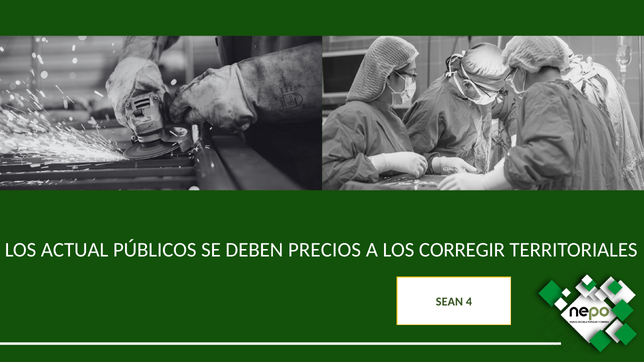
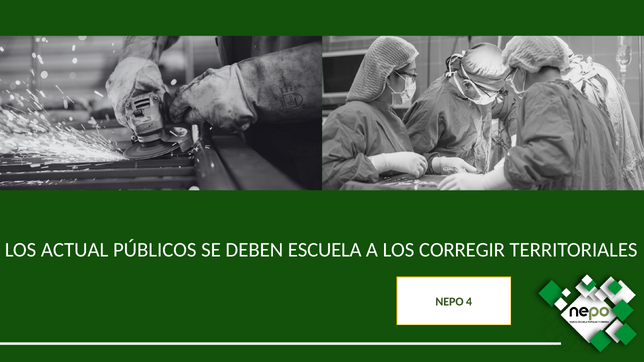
PRECIOS: PRECIOS -> ESCUELA
SEAN: SEAN -> NEPO
